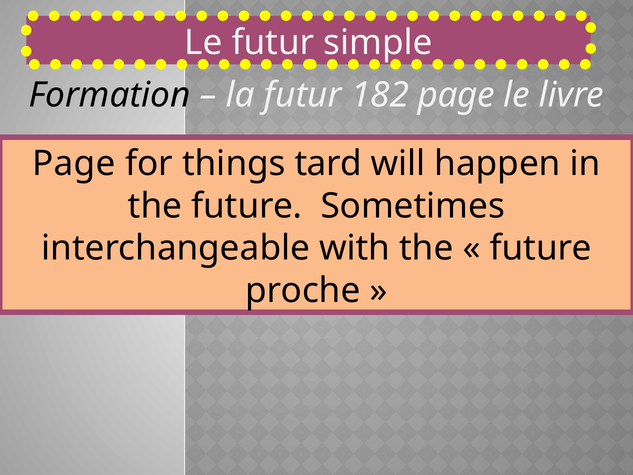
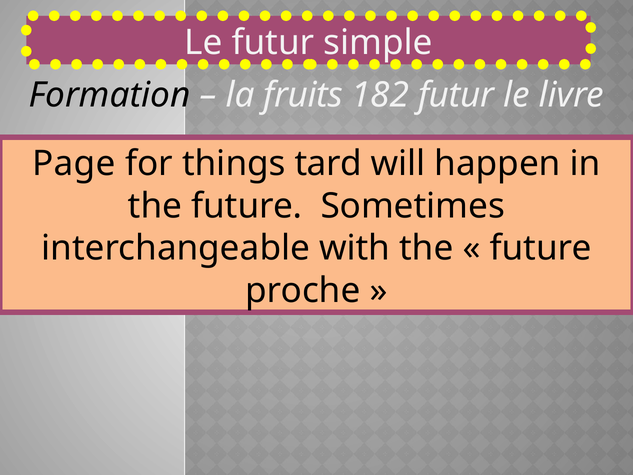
la futur: futur -> fruits
182 page: page -> futur
